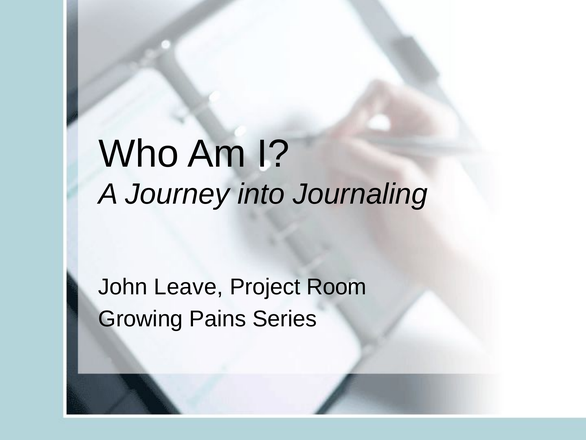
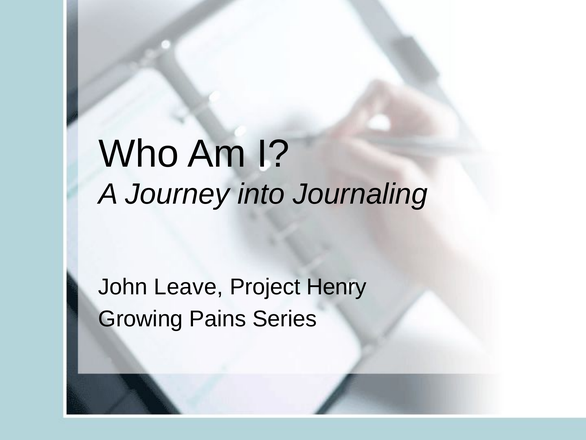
Room: Room -> Henry
